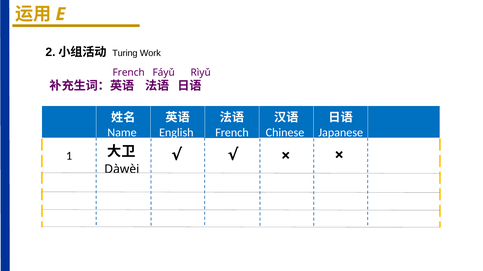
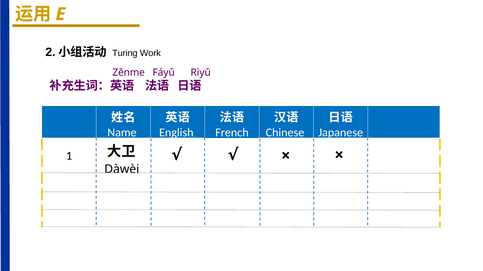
French at (129, 73): French -> Zěnme
